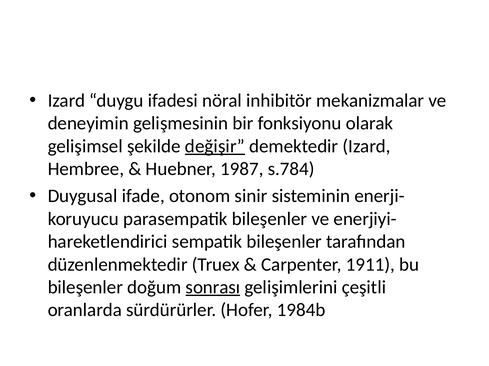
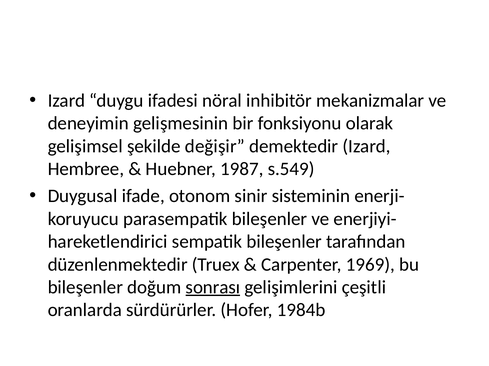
değişir underline: present -> none
s.784: s.784 -> s.549
1911: 1911 -> 1969
